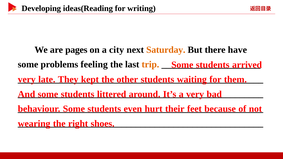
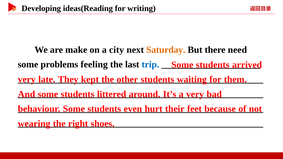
pages: pages -> make
have: have -> need
trip colour: orange -> blue
